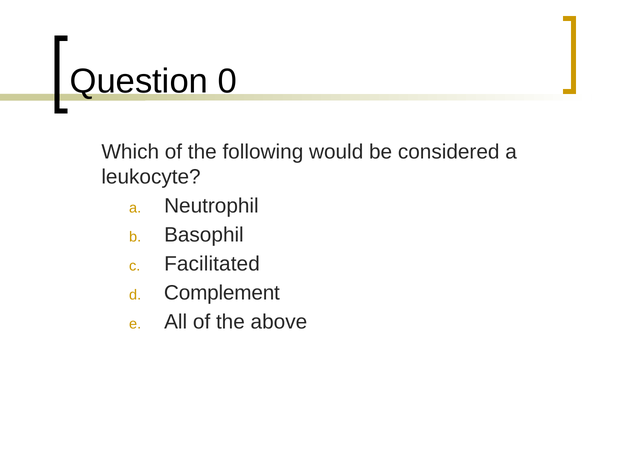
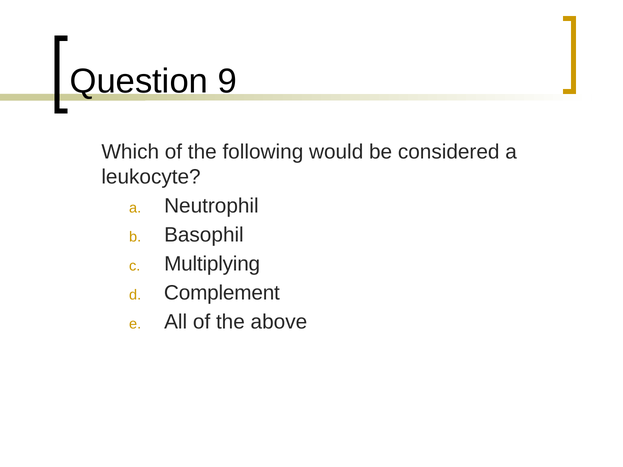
0: 0 -> 9
Facilitated: Facilitated -> Multiplying
